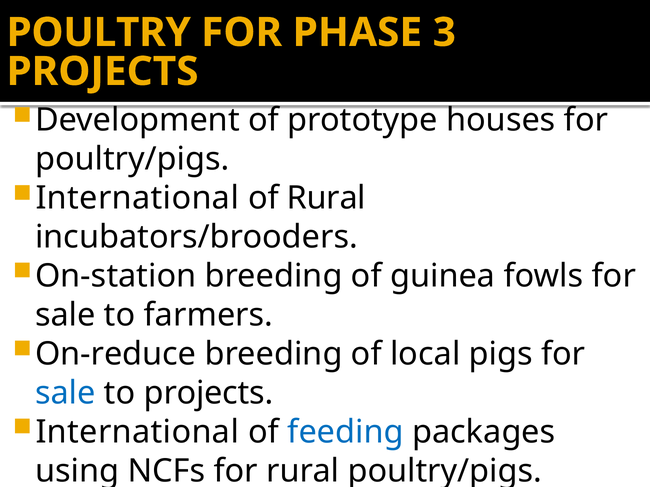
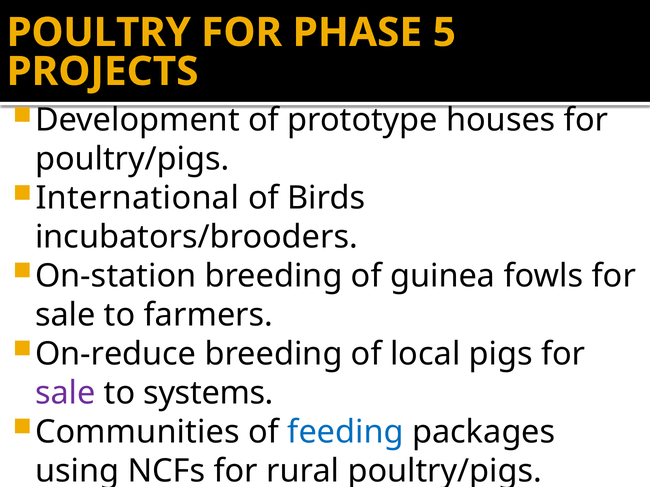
3: 3 -> 5
of Rural: Rural -> Birds
sale at (65, 393) colour: blue -> purple
to projects: projects -> systems
International at (137, 432): International -> Communities
